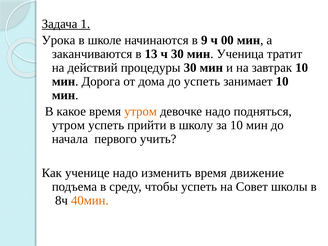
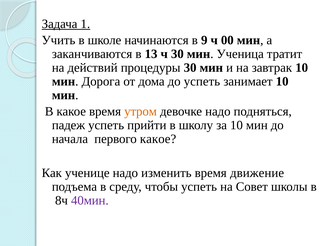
Урока: Урока -> Учить
утром at (68, 125): утром -> падеж
первого учить: учить -> какое
40мин colour: orange -> purple
